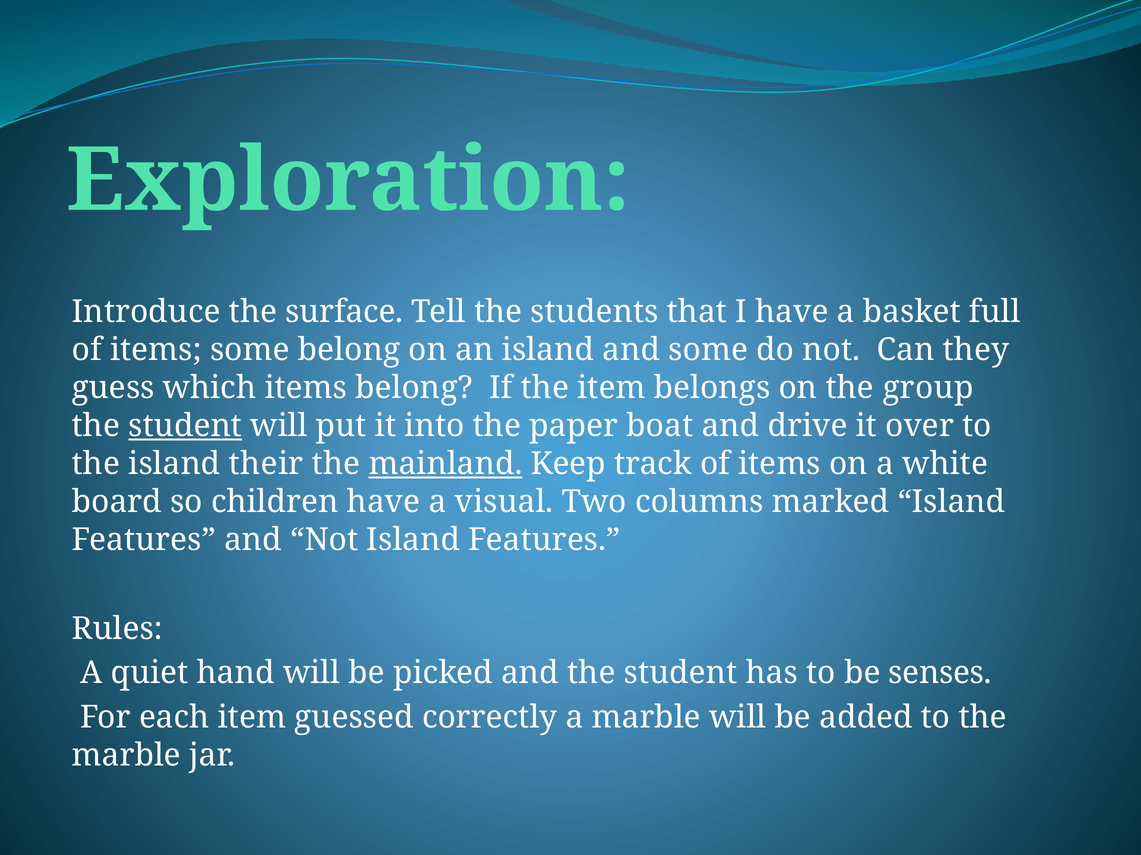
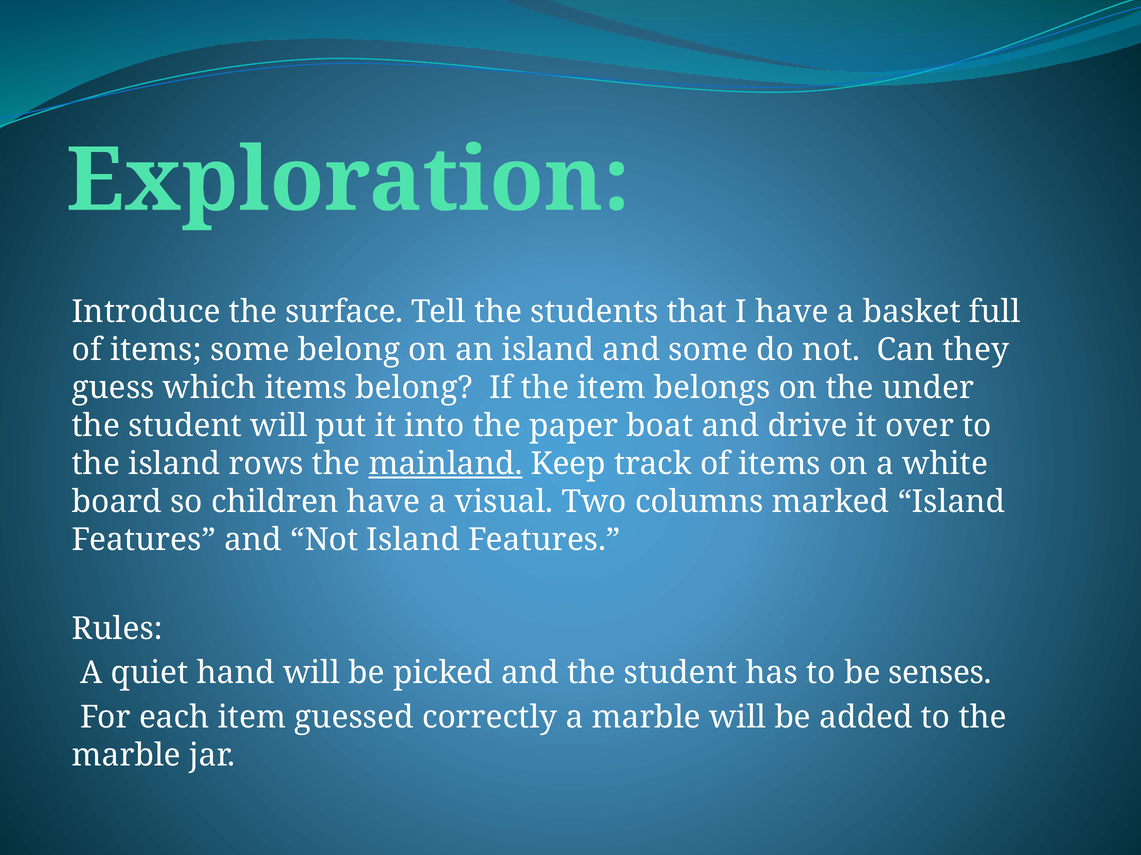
group: group -> under
student at (185, 426) underline: present -> none
their: their -> rows
